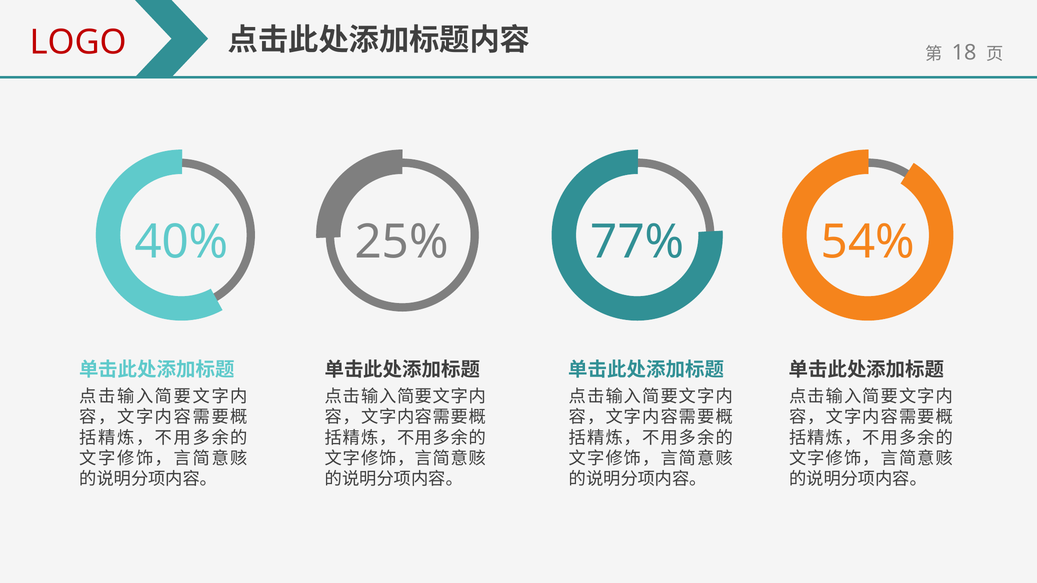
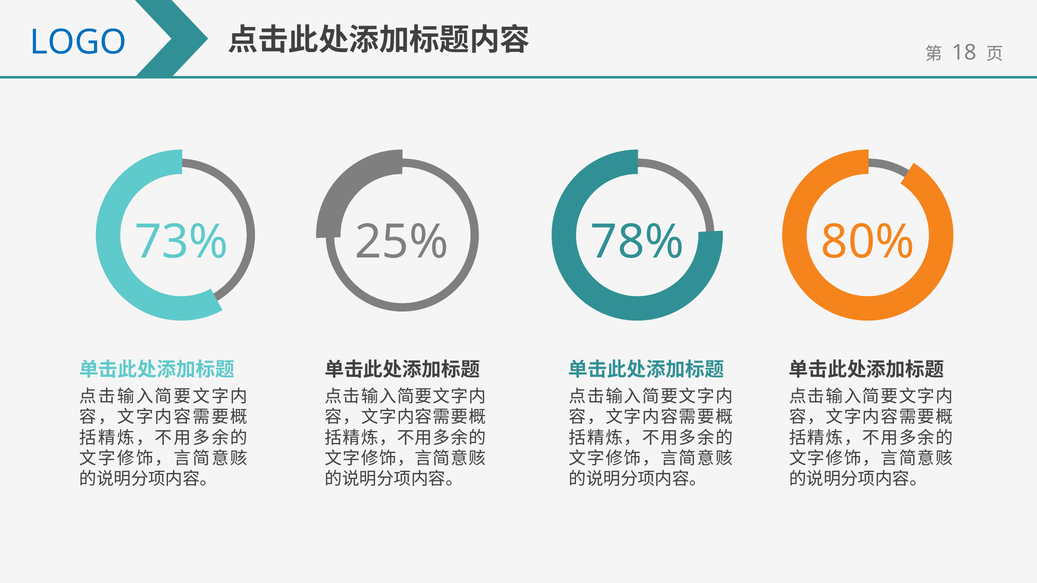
LOGO colour: red -> blue
40%: 40% -> 73%
77%: 77% -> 78%
54%: 54% -> 80%
